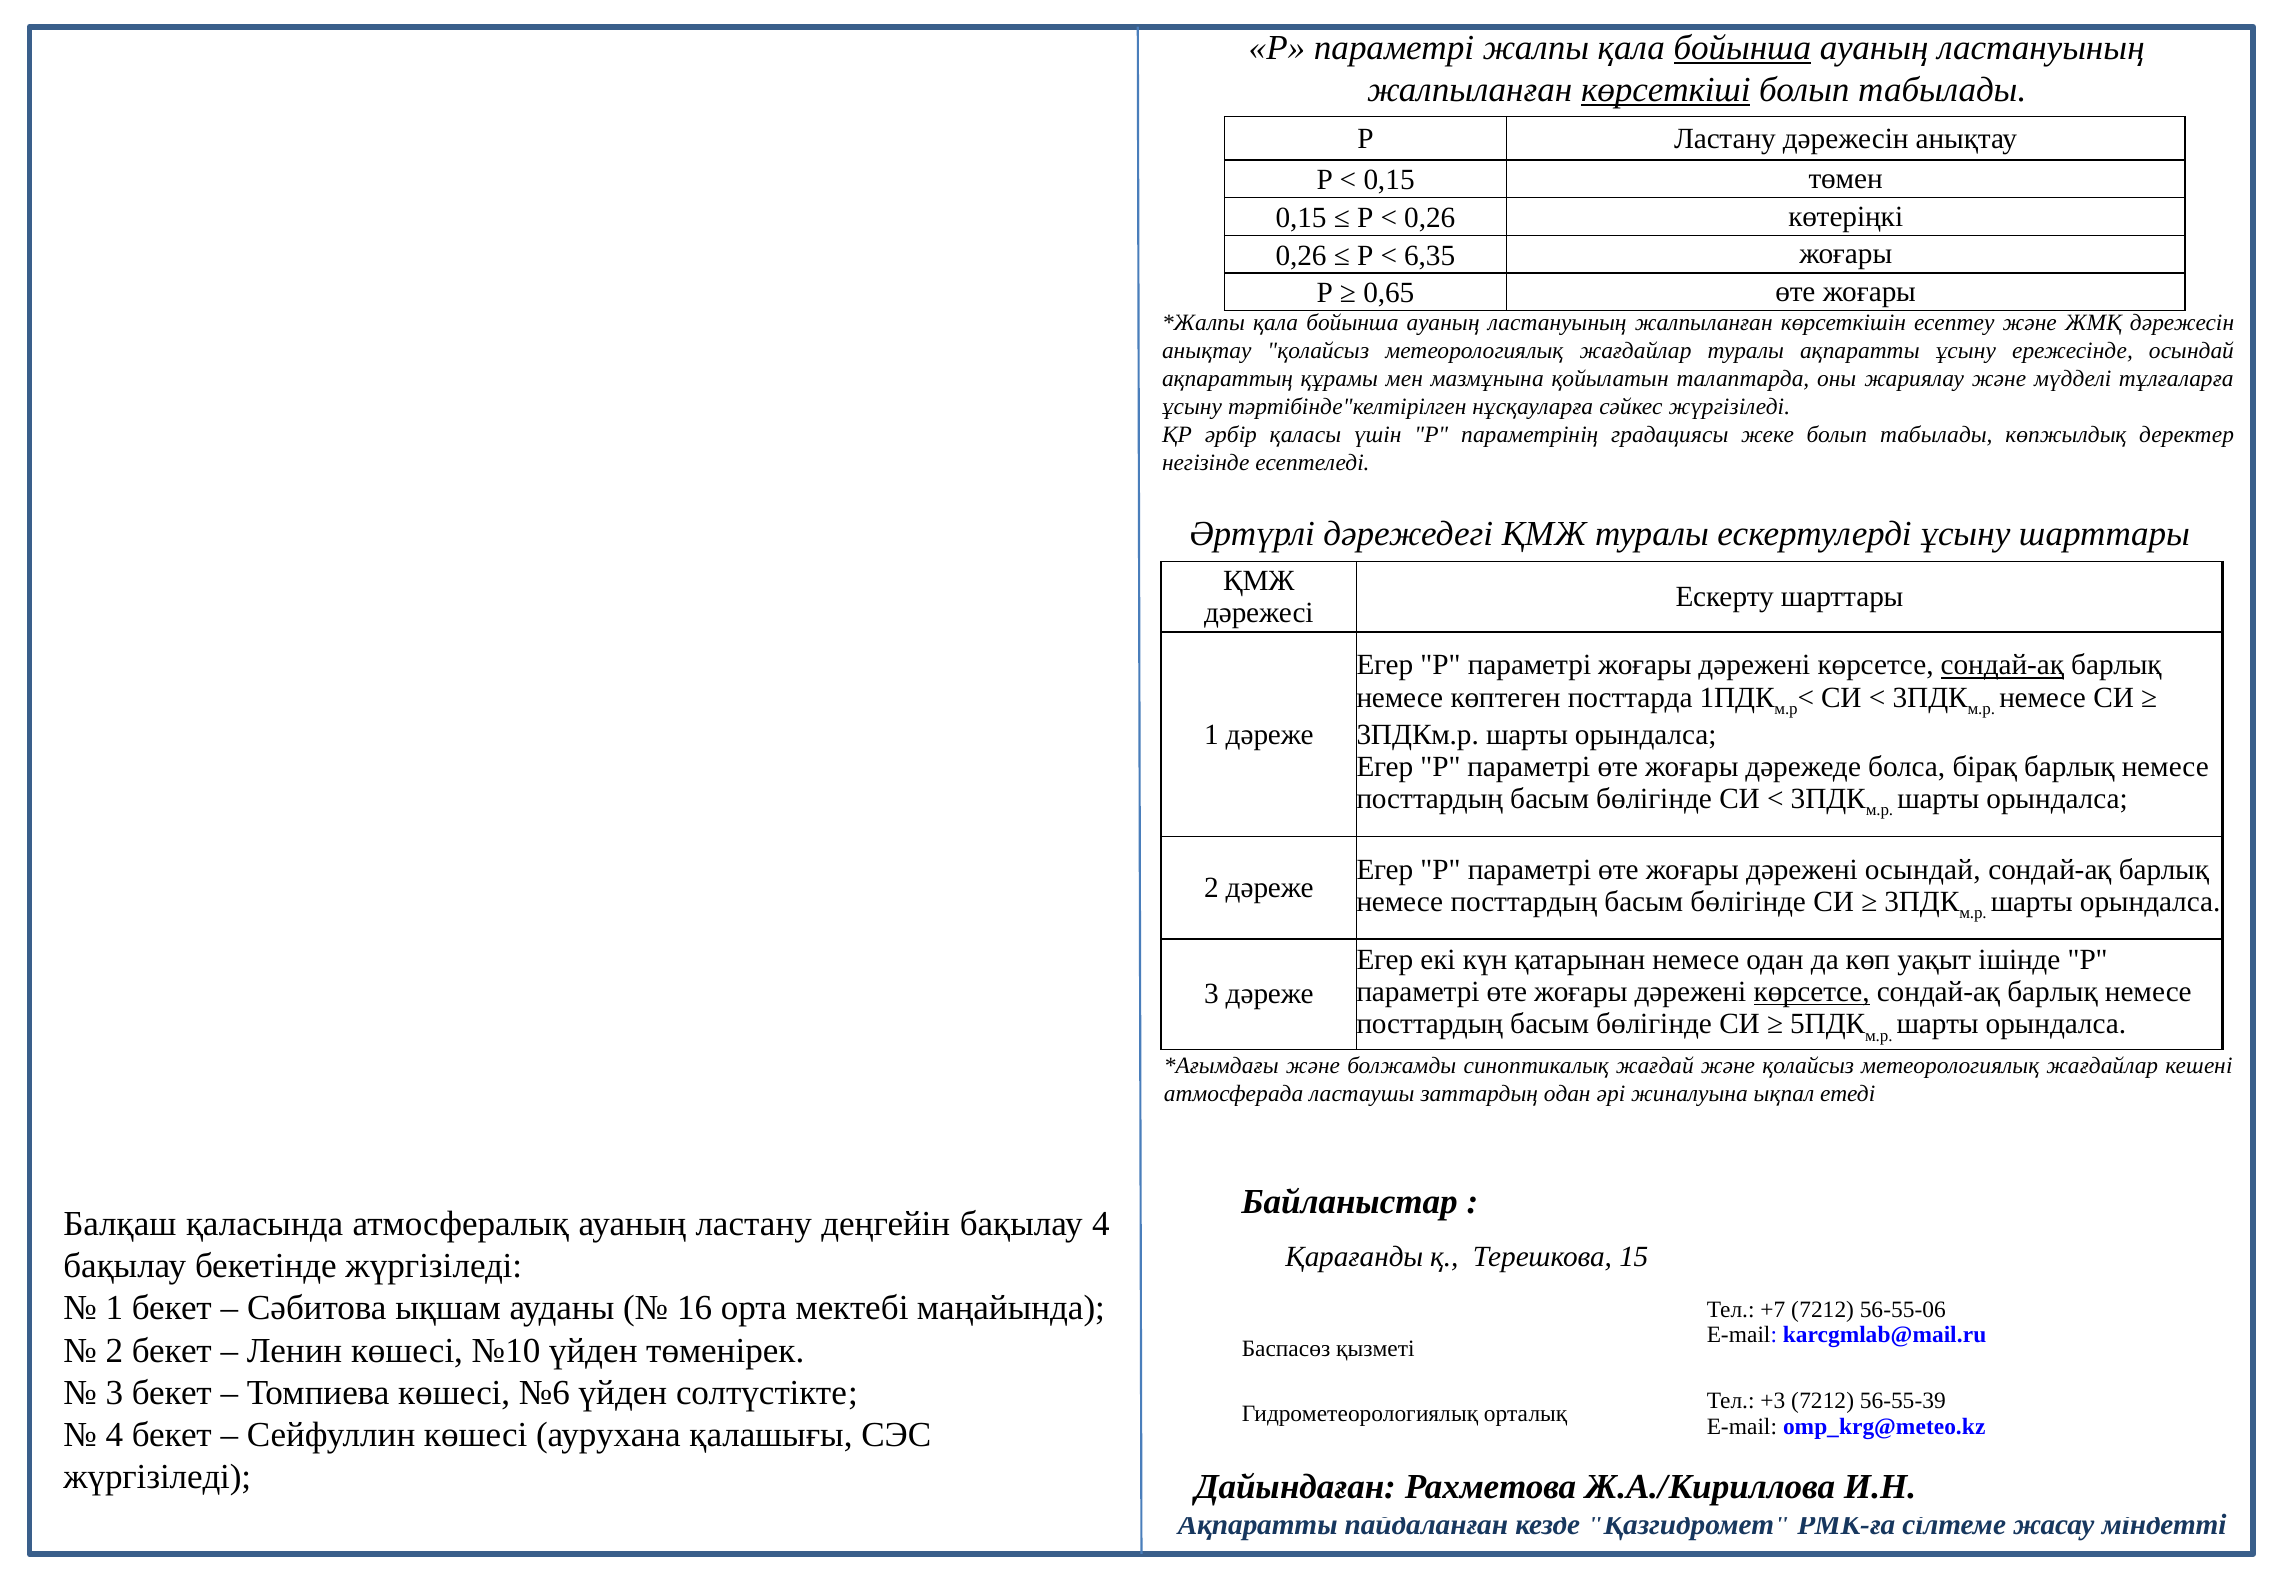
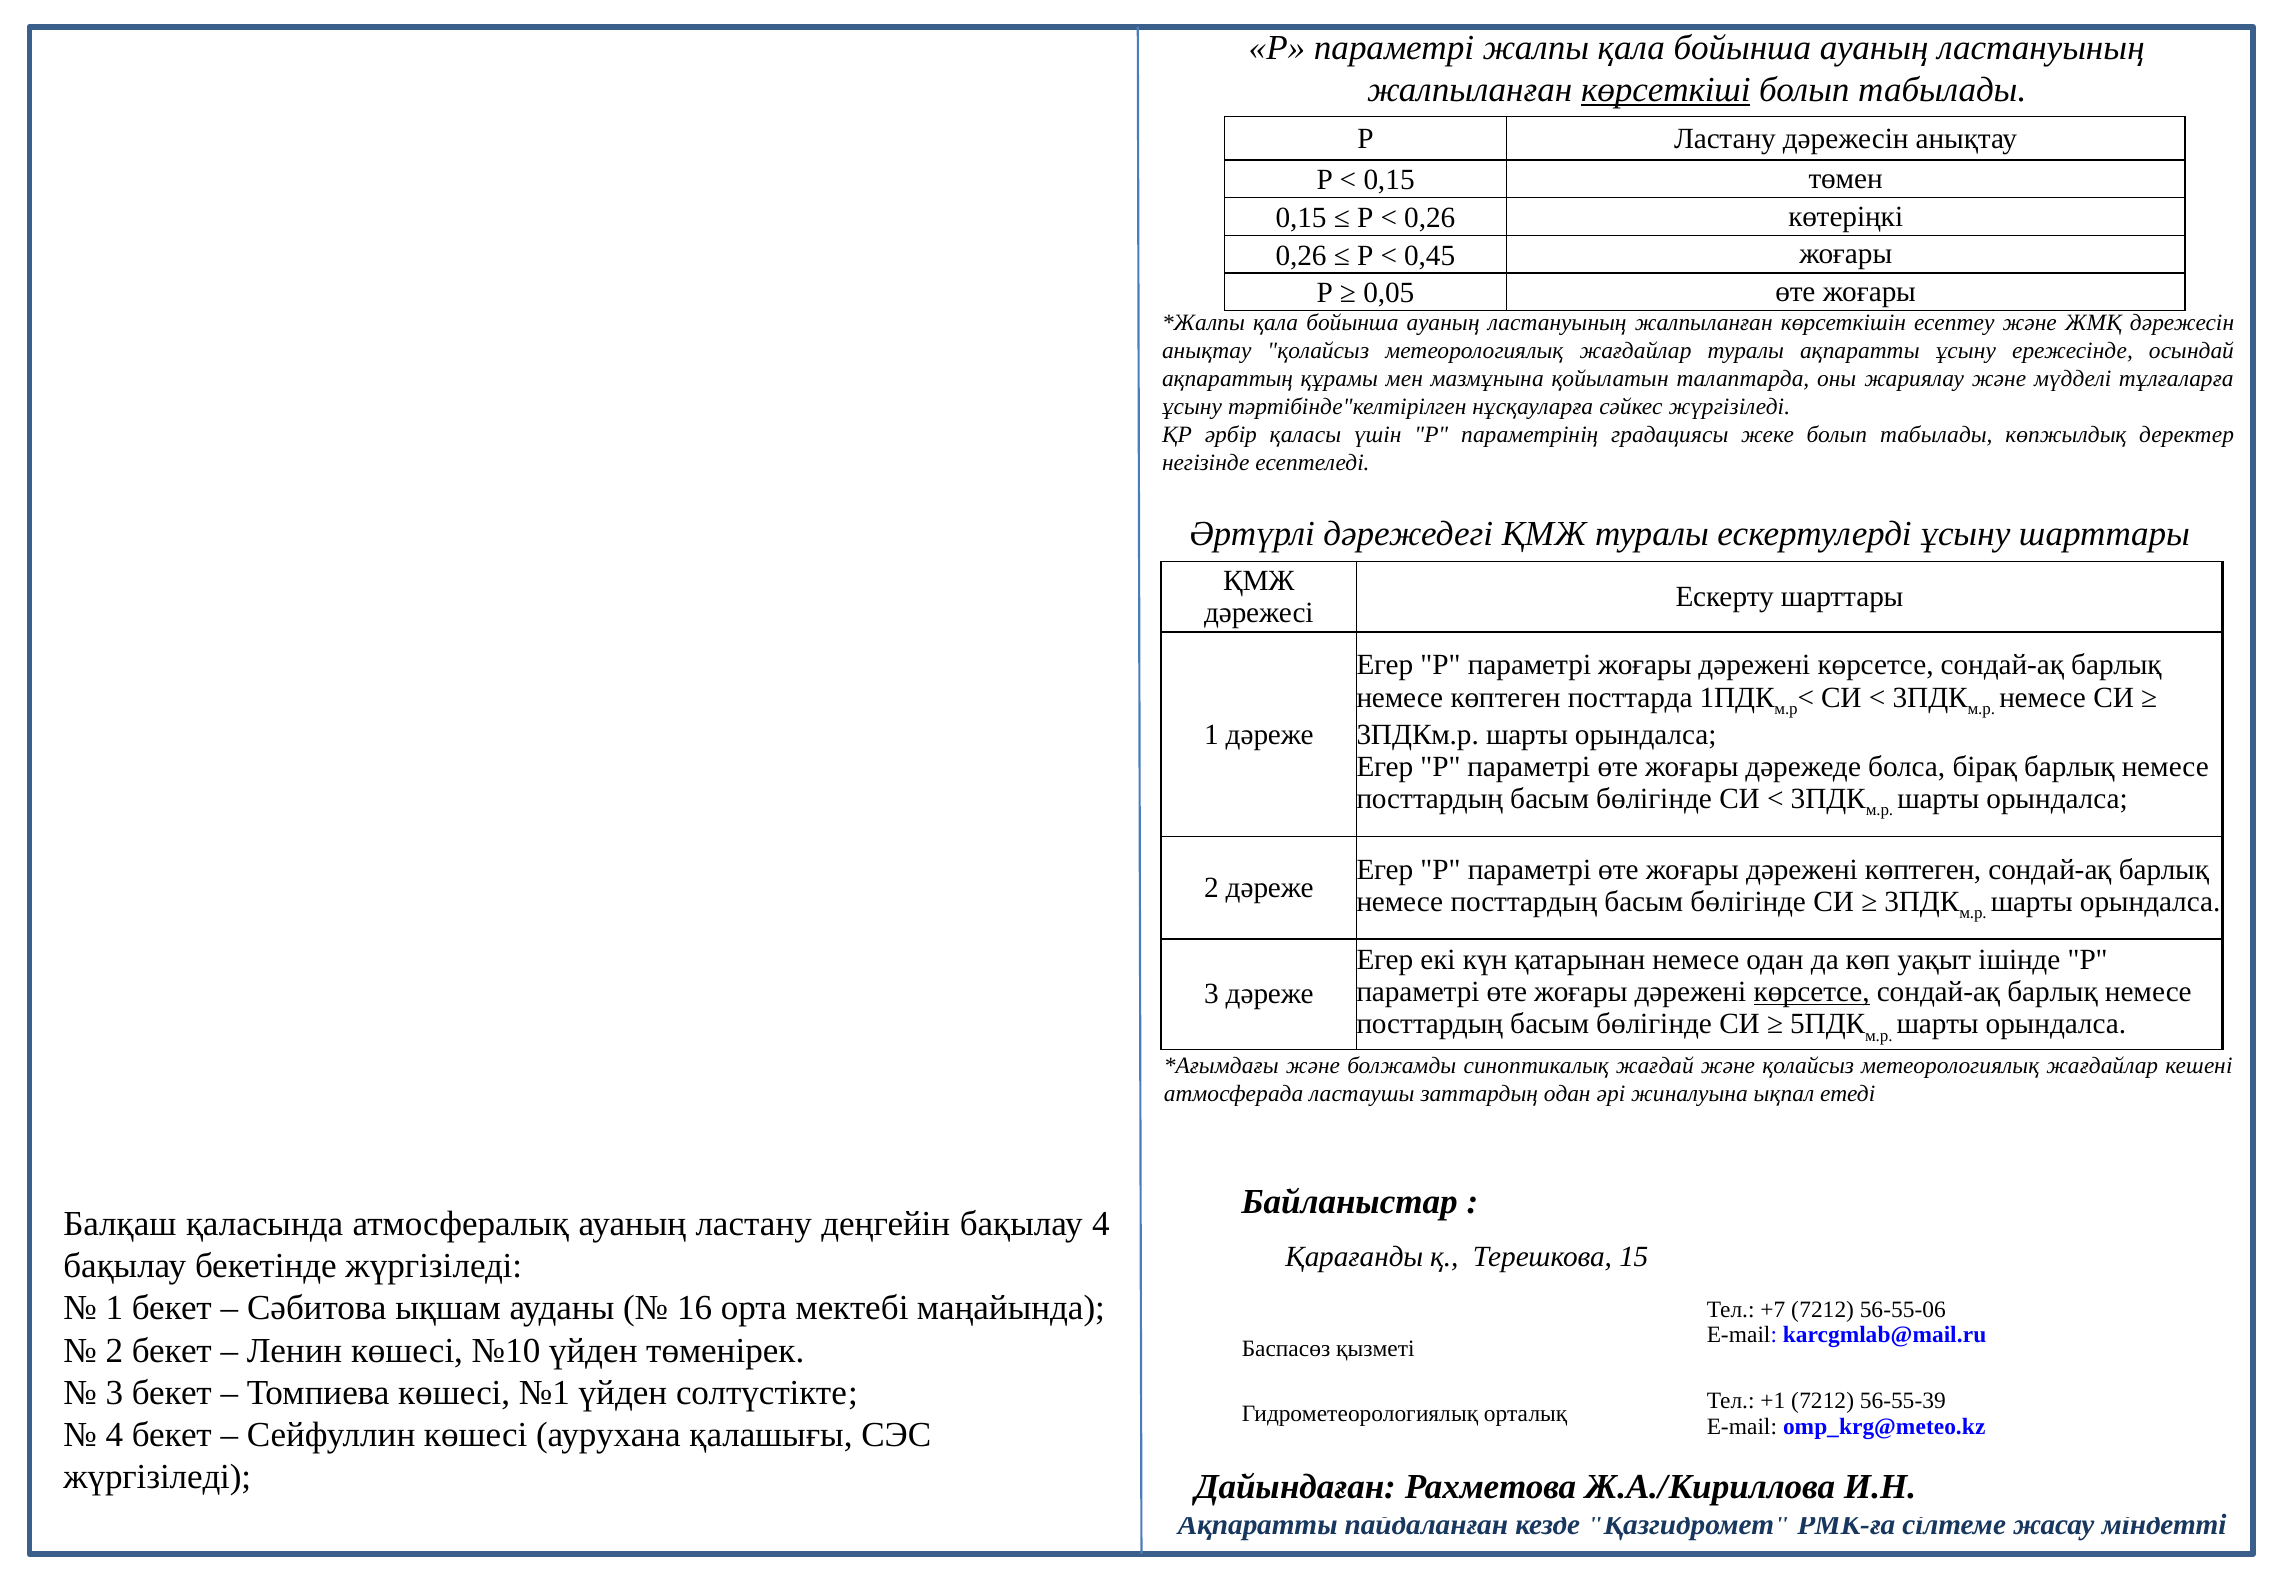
бойынша at (1742, 48) underline: present -> none
6,35: 6,35 -> 0,45
0,65: 0,65 -> 0,05
сондай-ақ at (2002, 665) underline: present -> none
дәрежені осындай: осындай -> көптеген
№6: №6 -> №1
+3: +3 -> +1
